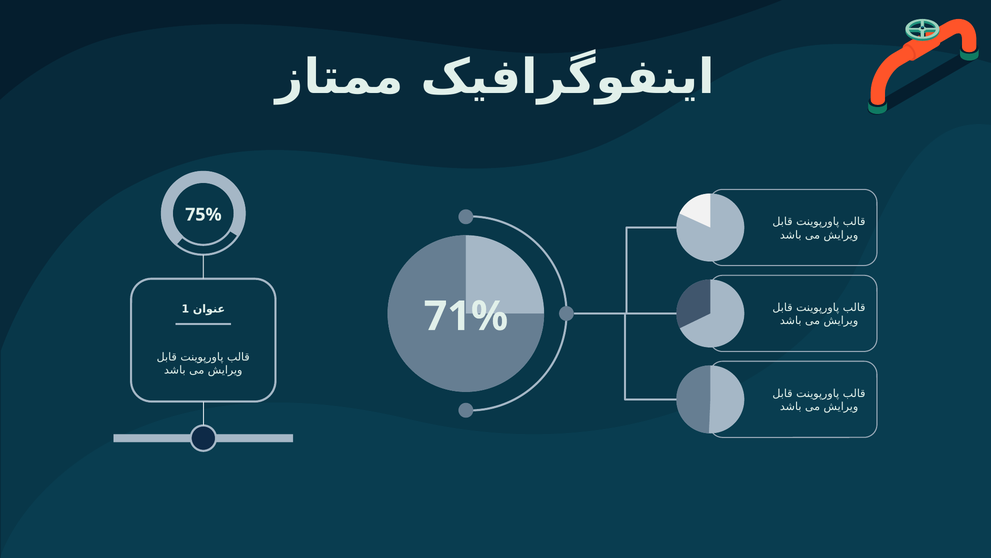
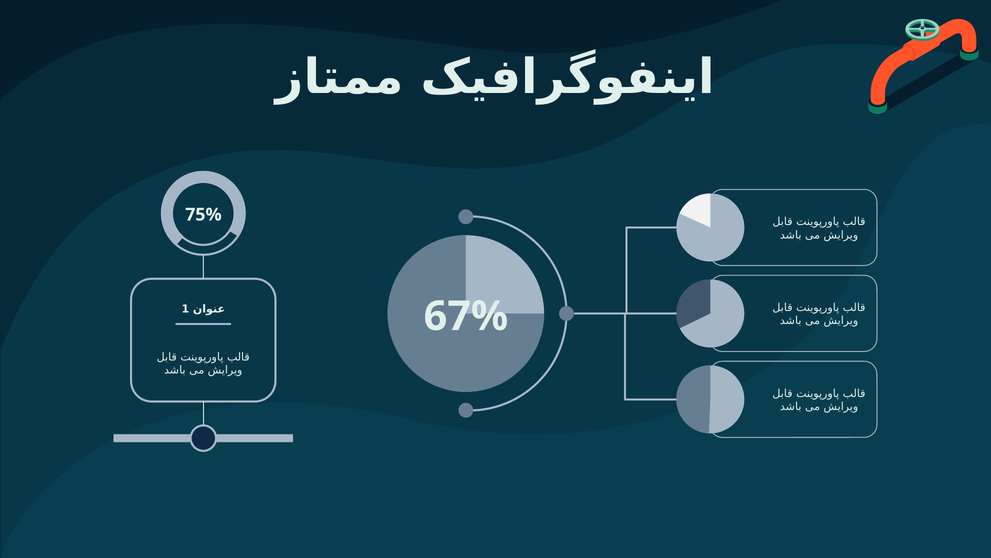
71%: 71% -> 67%
